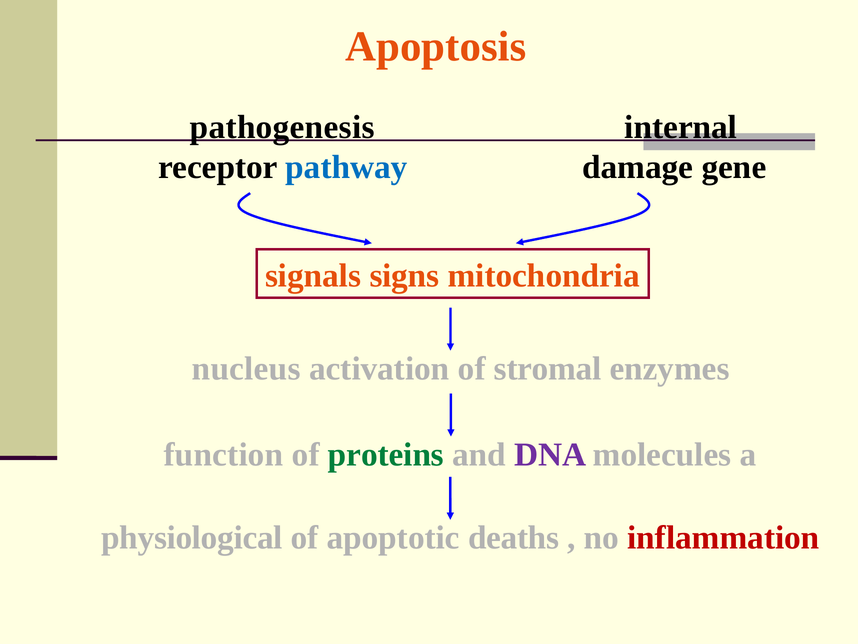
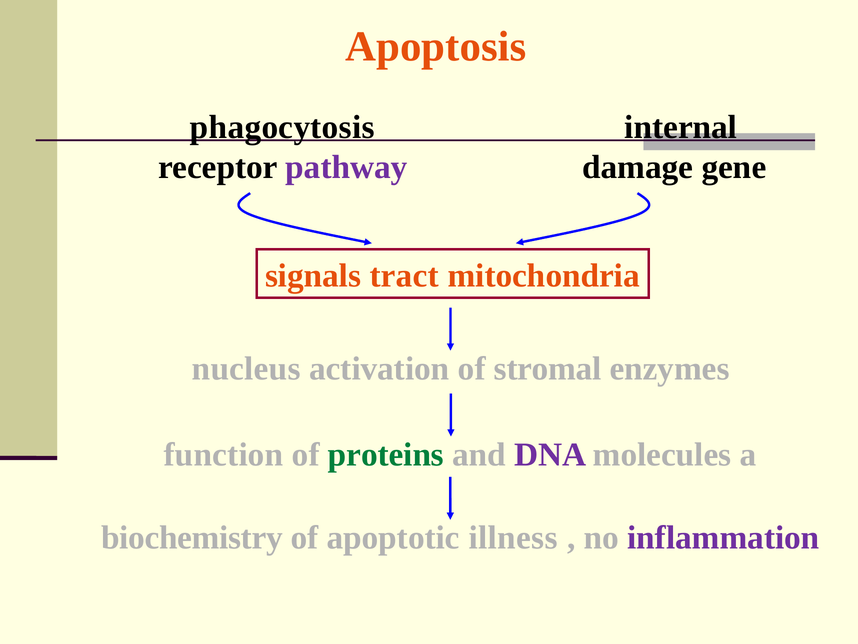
pathogenesis: pathogenesis -> phagocytosis
pathway colour: blue -> purple
signs: signs -> tract
physiological: physiological -> biochemistry
deaths: deaths -> illness
inflammation colour: red -> purple
